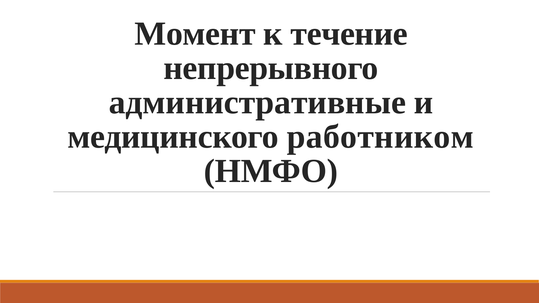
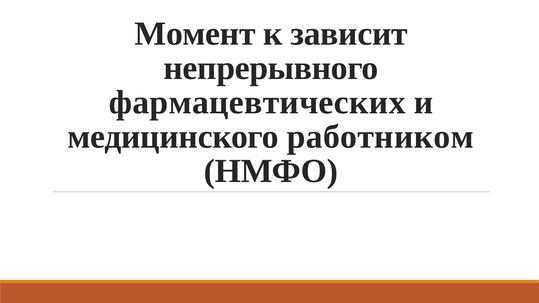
течение: течение -> зависит
административные: административные -> фармацевтических
